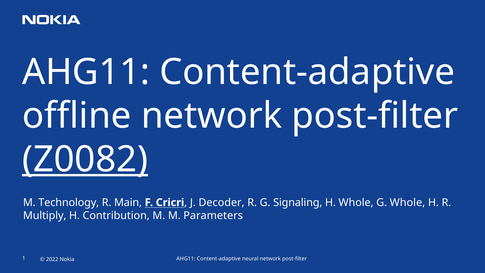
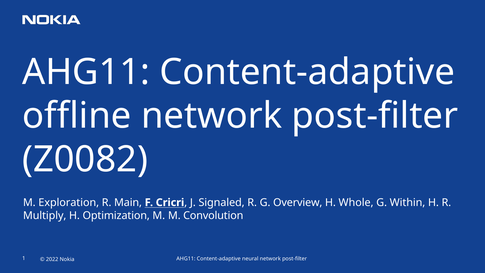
Z0082 underline: present -> none
Technology: Technology -> Exploration
Decoder: Decoder -> Signaled
Signaling: Signaling -> Overview
G Whole: Whole -> Within
Contribution: Contribution -> Optimization
Parameters: Parameters -> Convolution
